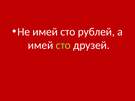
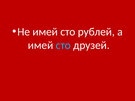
сто at (63, 45) colour: light green -> light blue
